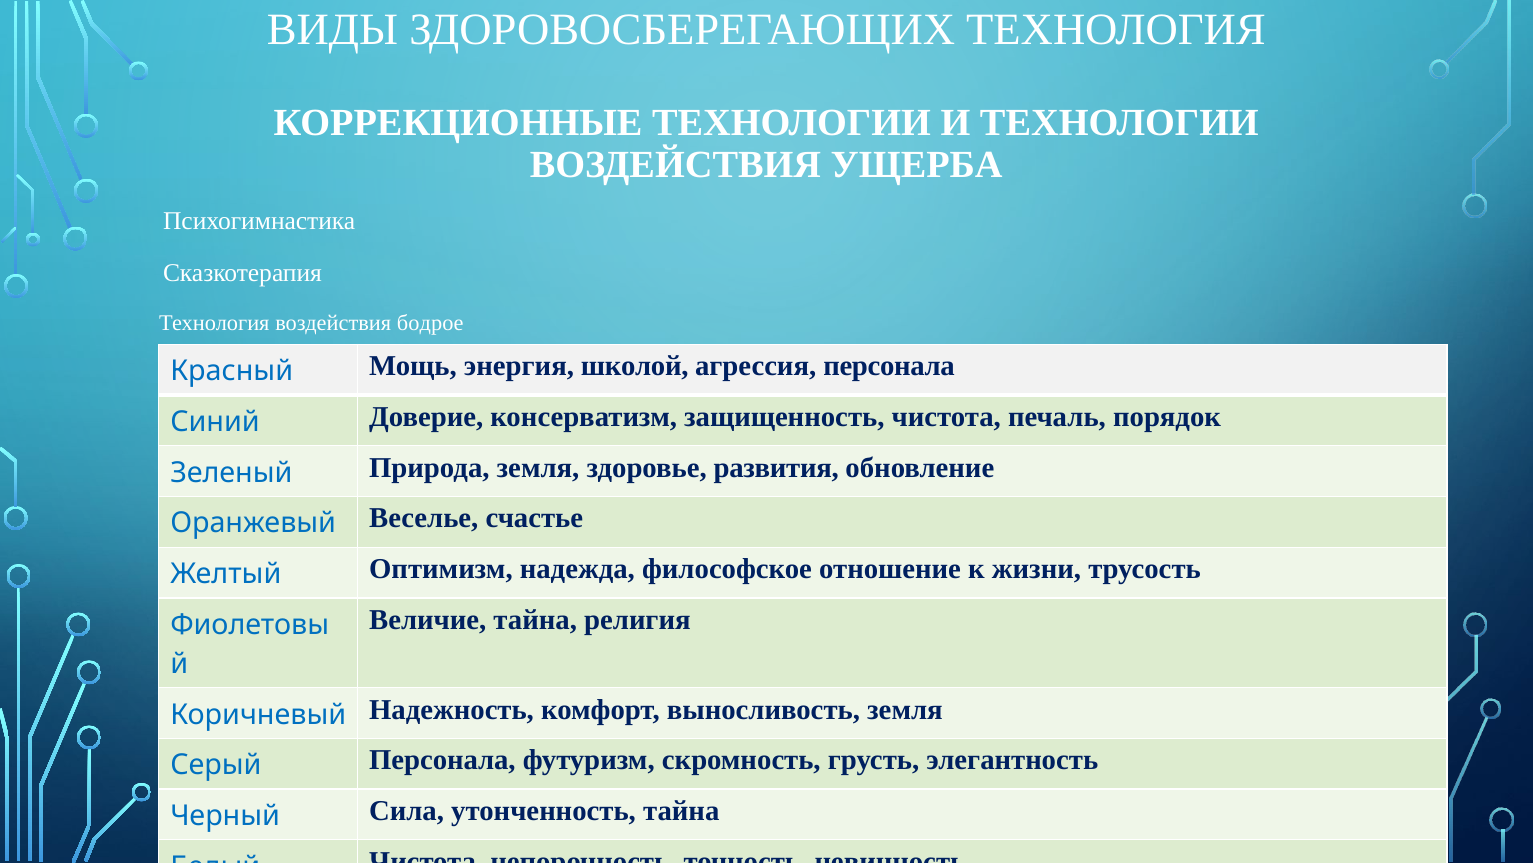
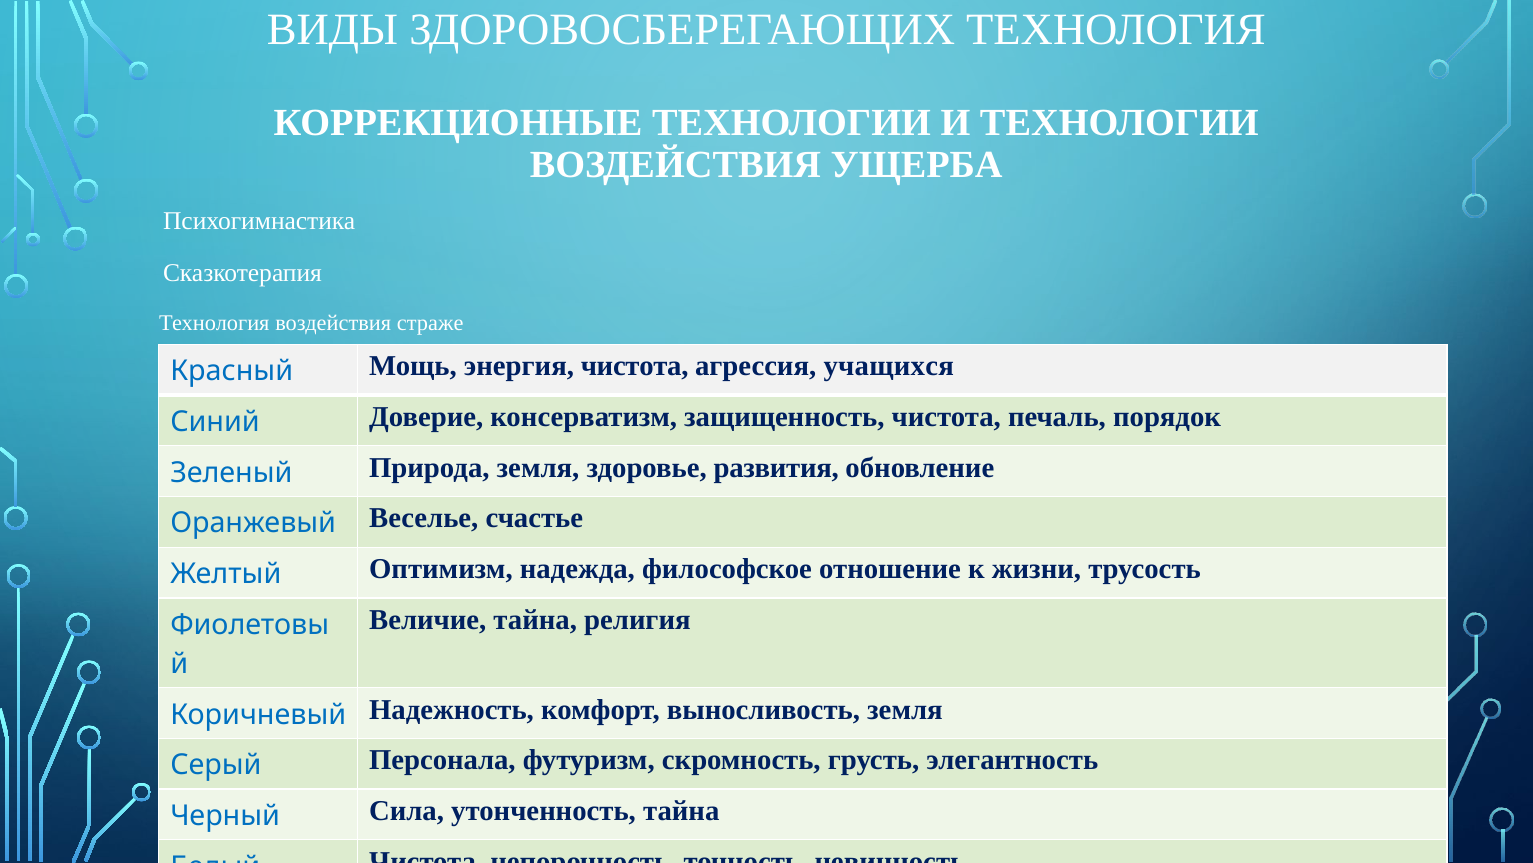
бодрое: бодрое -> страже
энергия школой: школой -> чистота
агрессия персонала: персонала -> учащихся
